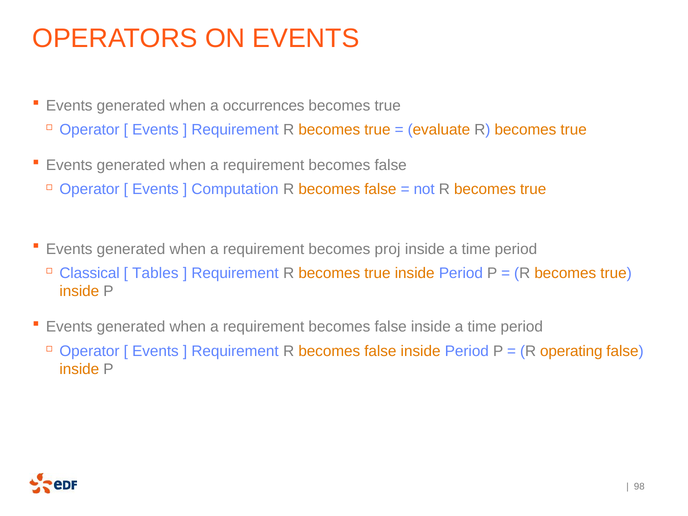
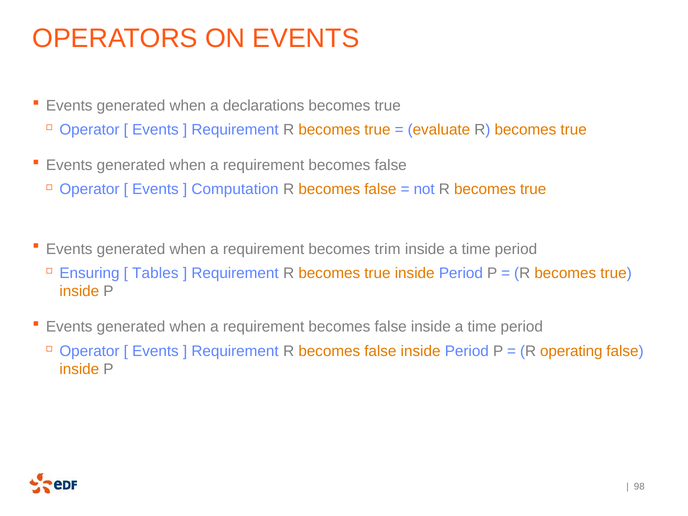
occurrences: occurrences -> declarations
proj: proj -> trim
Classical: Classical -> Ensuring
